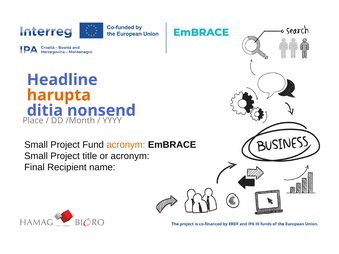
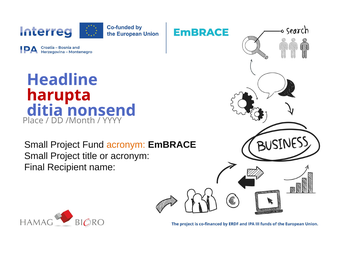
harupta colour: orange -> red
